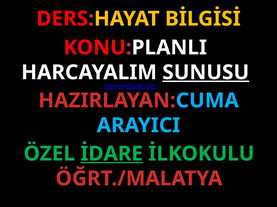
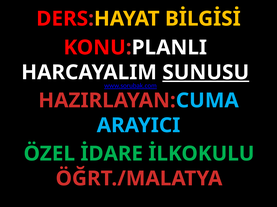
İDARE underline: present -> none
